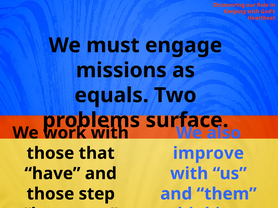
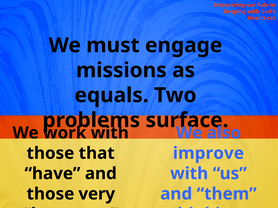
step: step -> very
